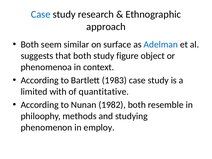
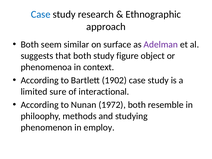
Adelman colour: blue -> purple
1983: 1983 -> 1902
with: with -> sure
quantitative: quantitative -> interactional
1982: 1982 -> 1972
